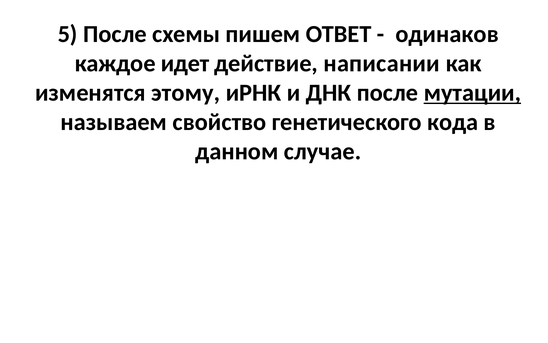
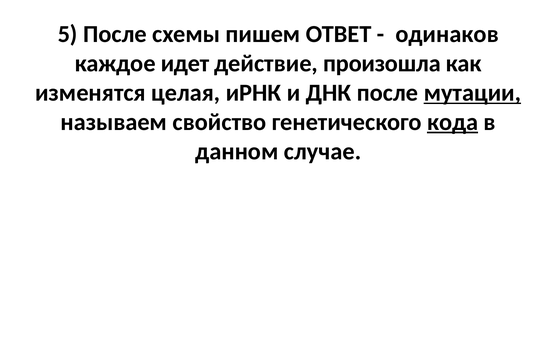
написании: написании -> произошла
этому: этому -> целая
кода underline: none -> present
